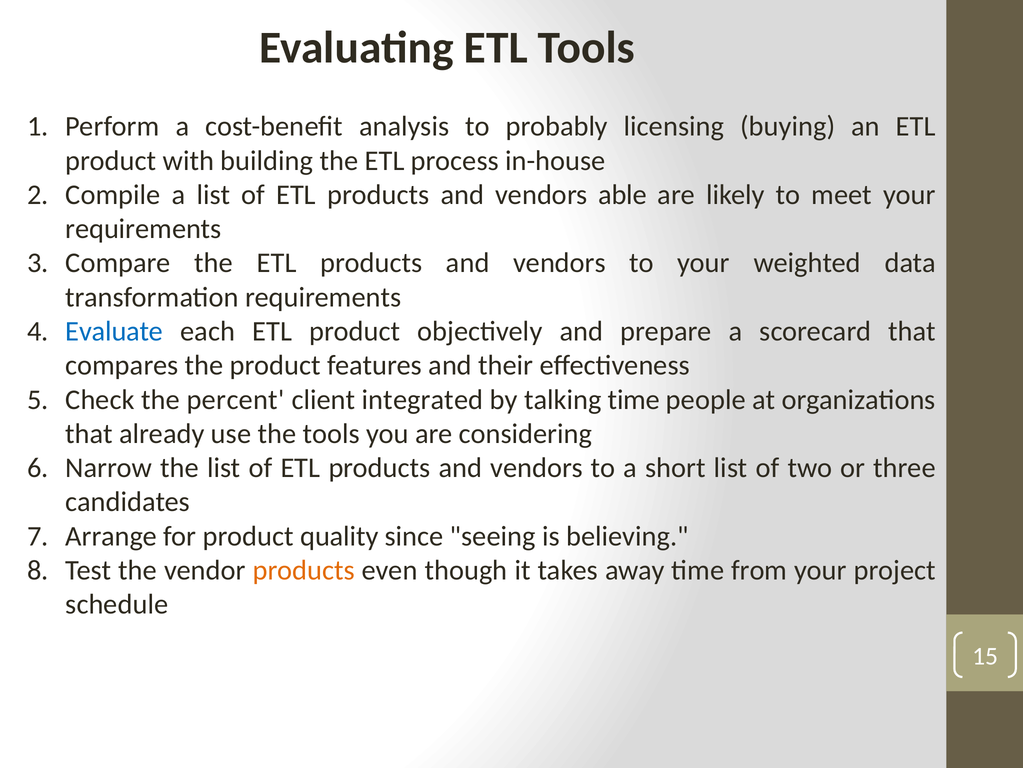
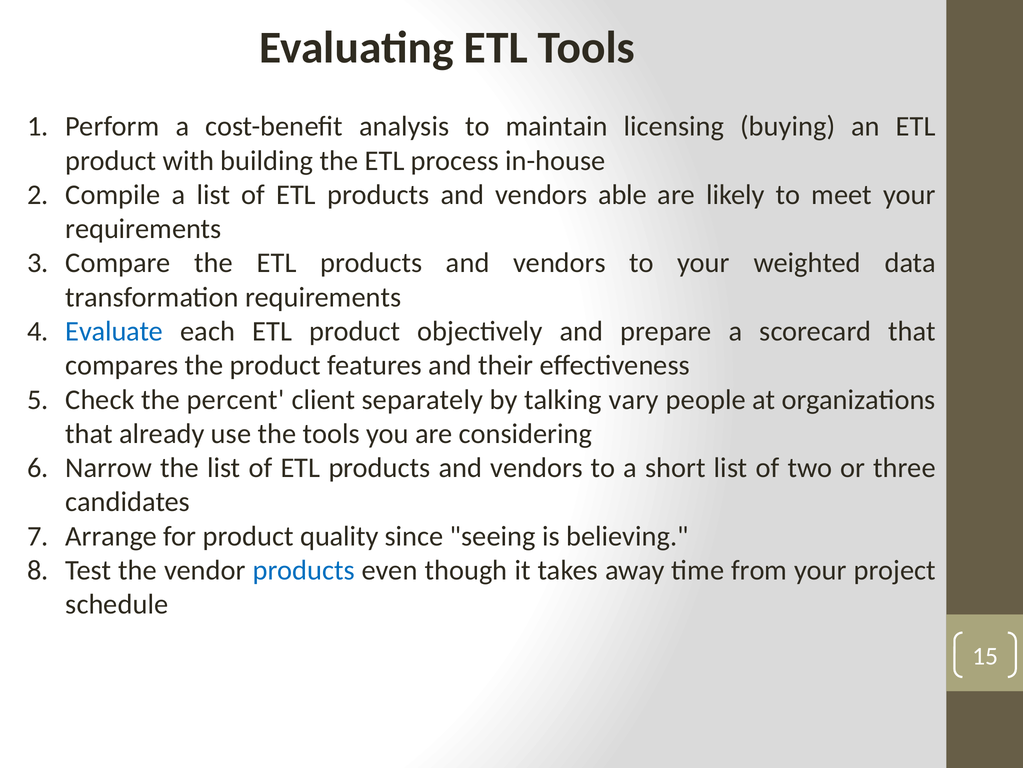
probably: probably -> maintain
integrated: integrated -> separately
talking time: time -> vary
products at (304, 570) colour: orange -> blue
